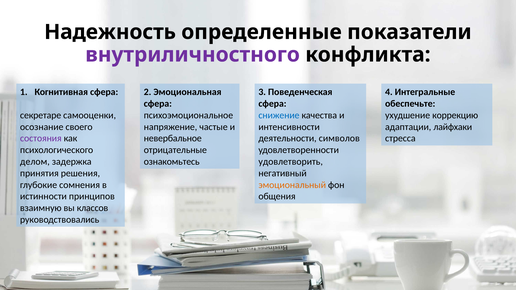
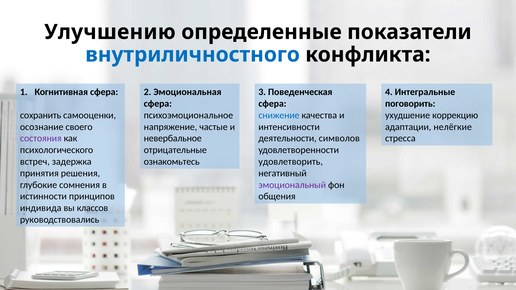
Надежность: Надежность -> Улучшению
внутриличностного colour: purple -> blue
обеспечьте: обеспечьте -> поговорить
секретаре: секретаре -> сохранить
лайфхаки: лайфхаки -> нелёгкие
делом: делом -> встреч
эмоциональный colour: orange -> purple
взаимную: взаимную -> индивида
